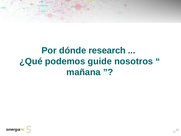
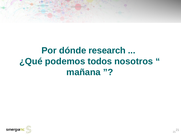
guide: guide -> todos
